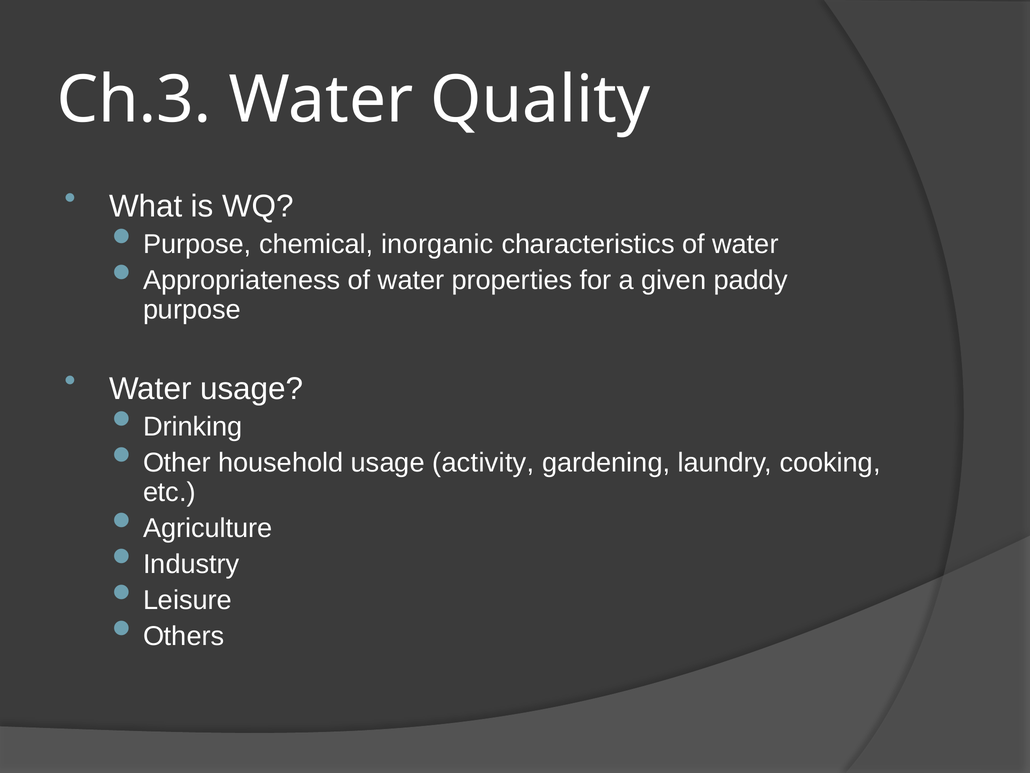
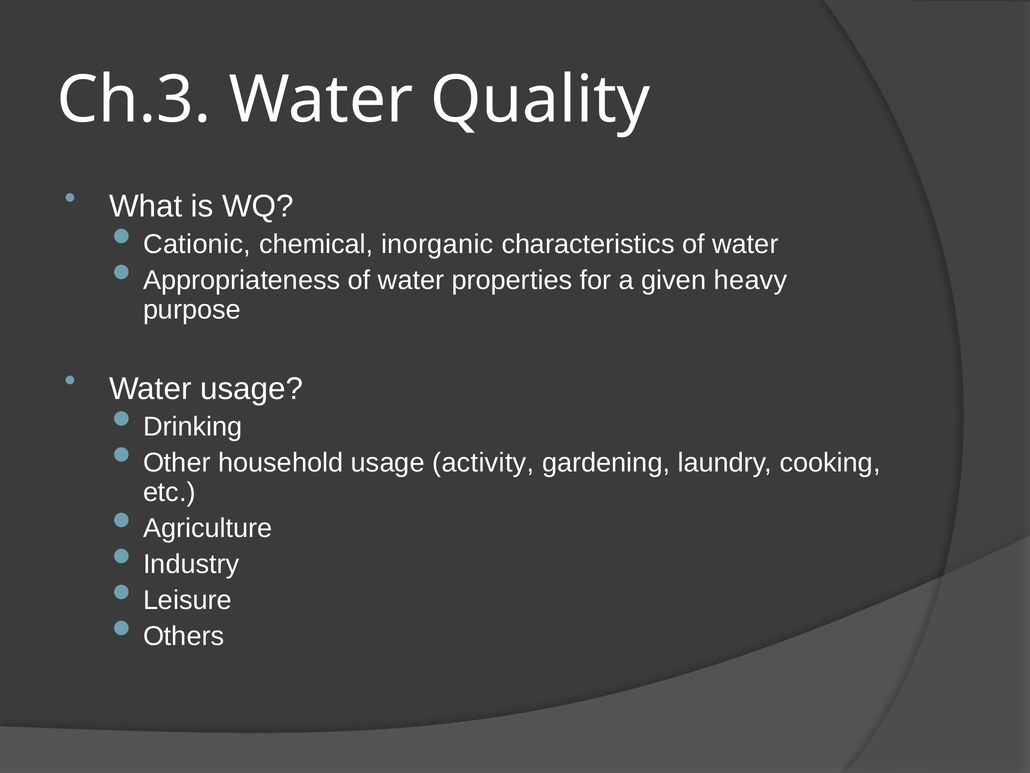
Purpose at (197, 244): Purpose -> Cationic
paddy: paddy -> heavy
